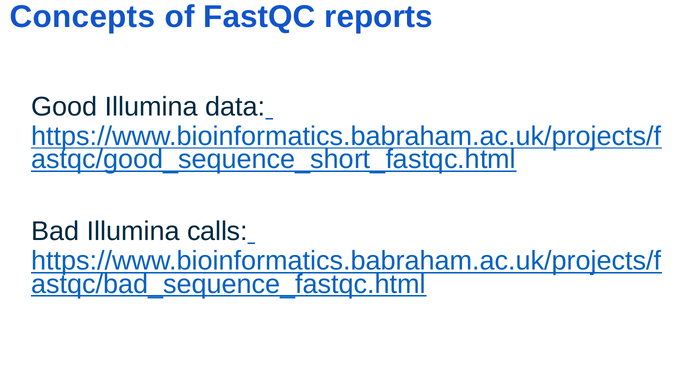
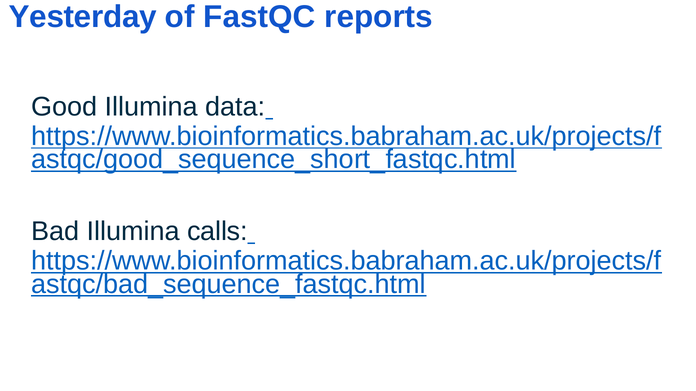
Concepts: Concepts -> Yesterday
